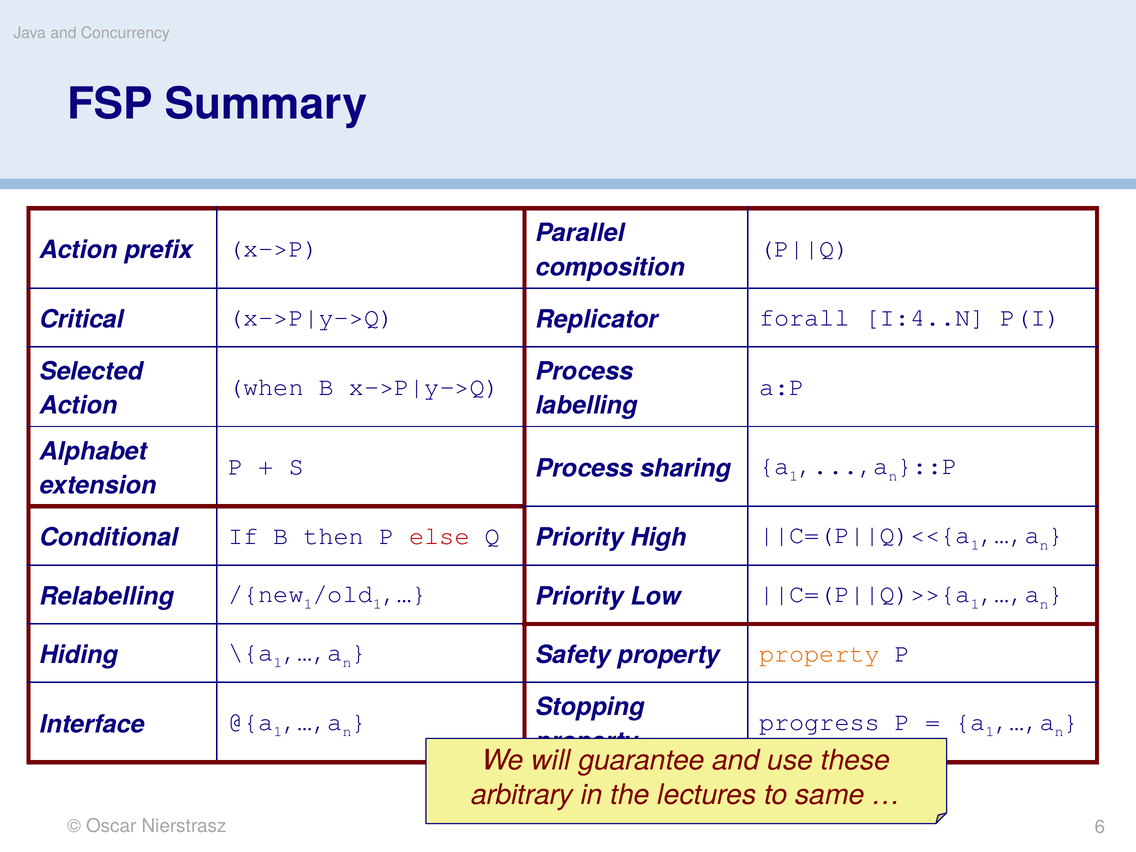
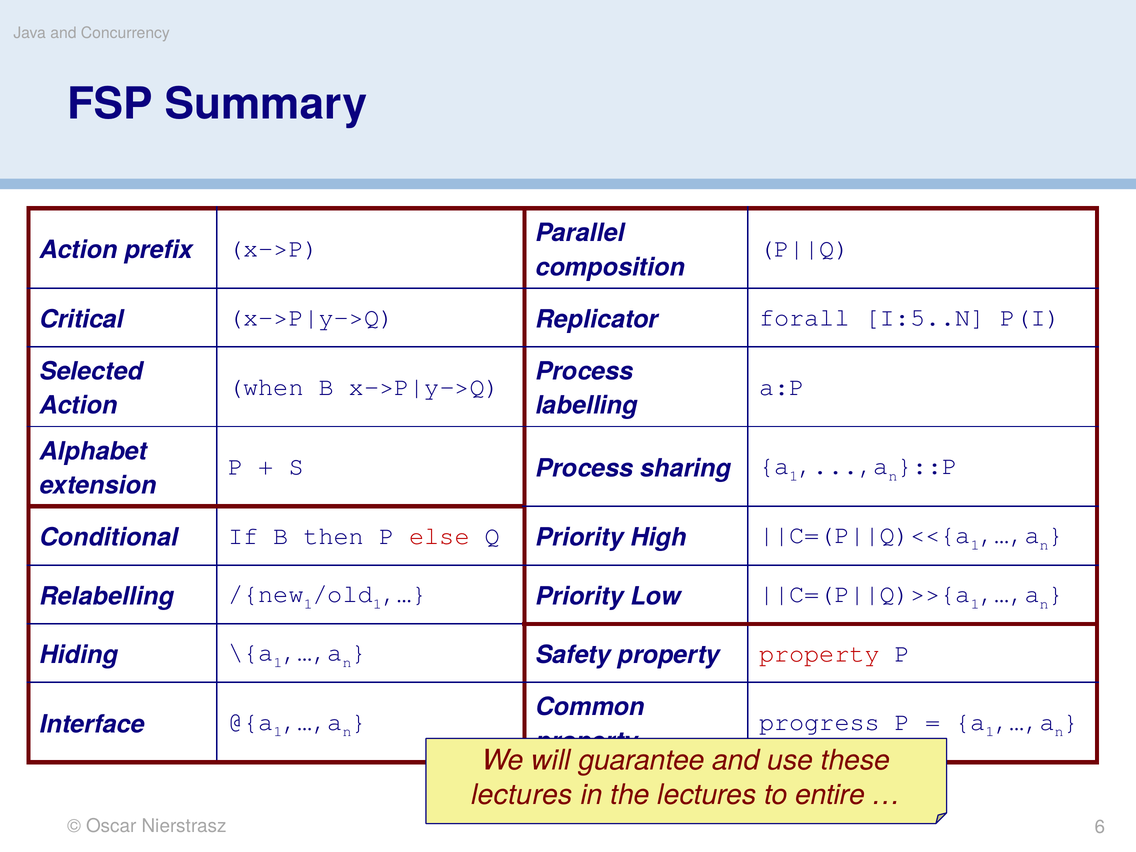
I:4..N: I:4..N -> I:5..N
property at (820, 653) colour: orange -> red
Stopping: Stopping -> Common
arbitrary at (522, 795): arbitrary -> lectures
same: same -> entire
